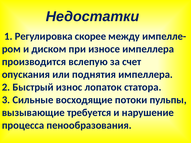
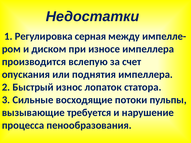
скорее: скорее -> серная
